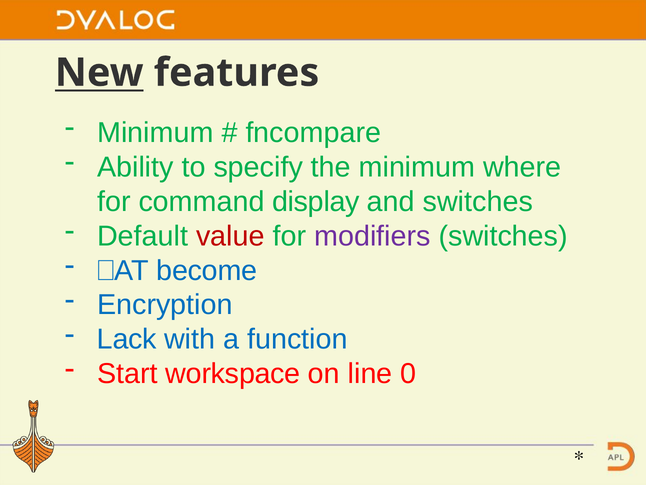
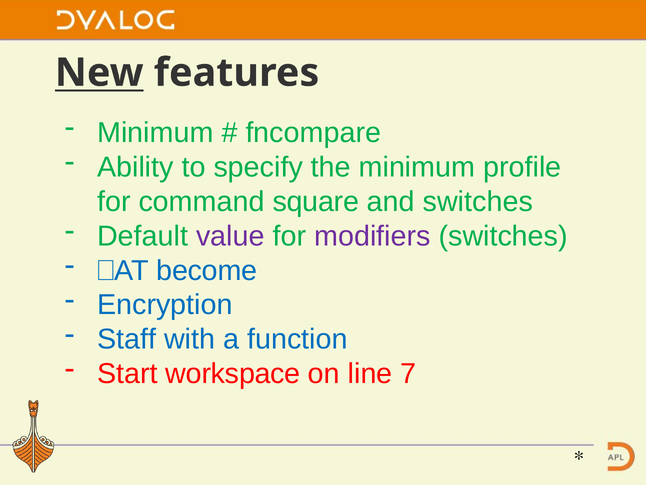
where: where -> profile
display: display -> square
value colour: red -> purple
Lack: Lack -> Staff
0: 0 -> 7
